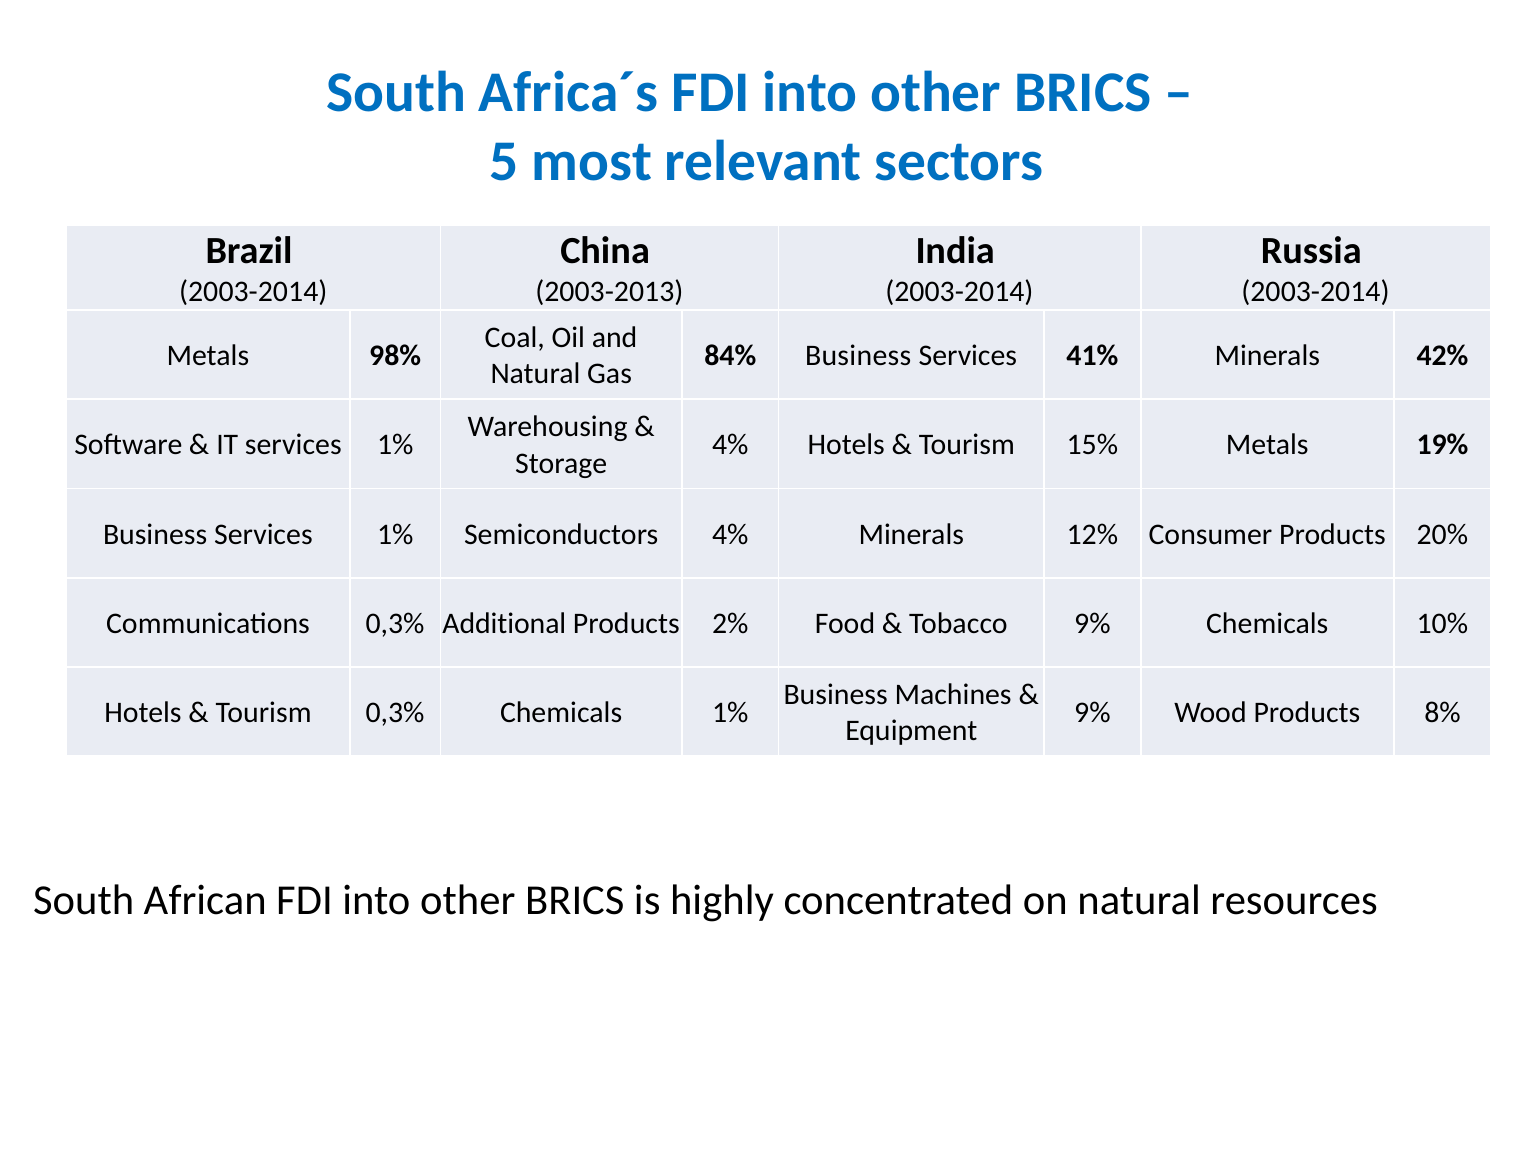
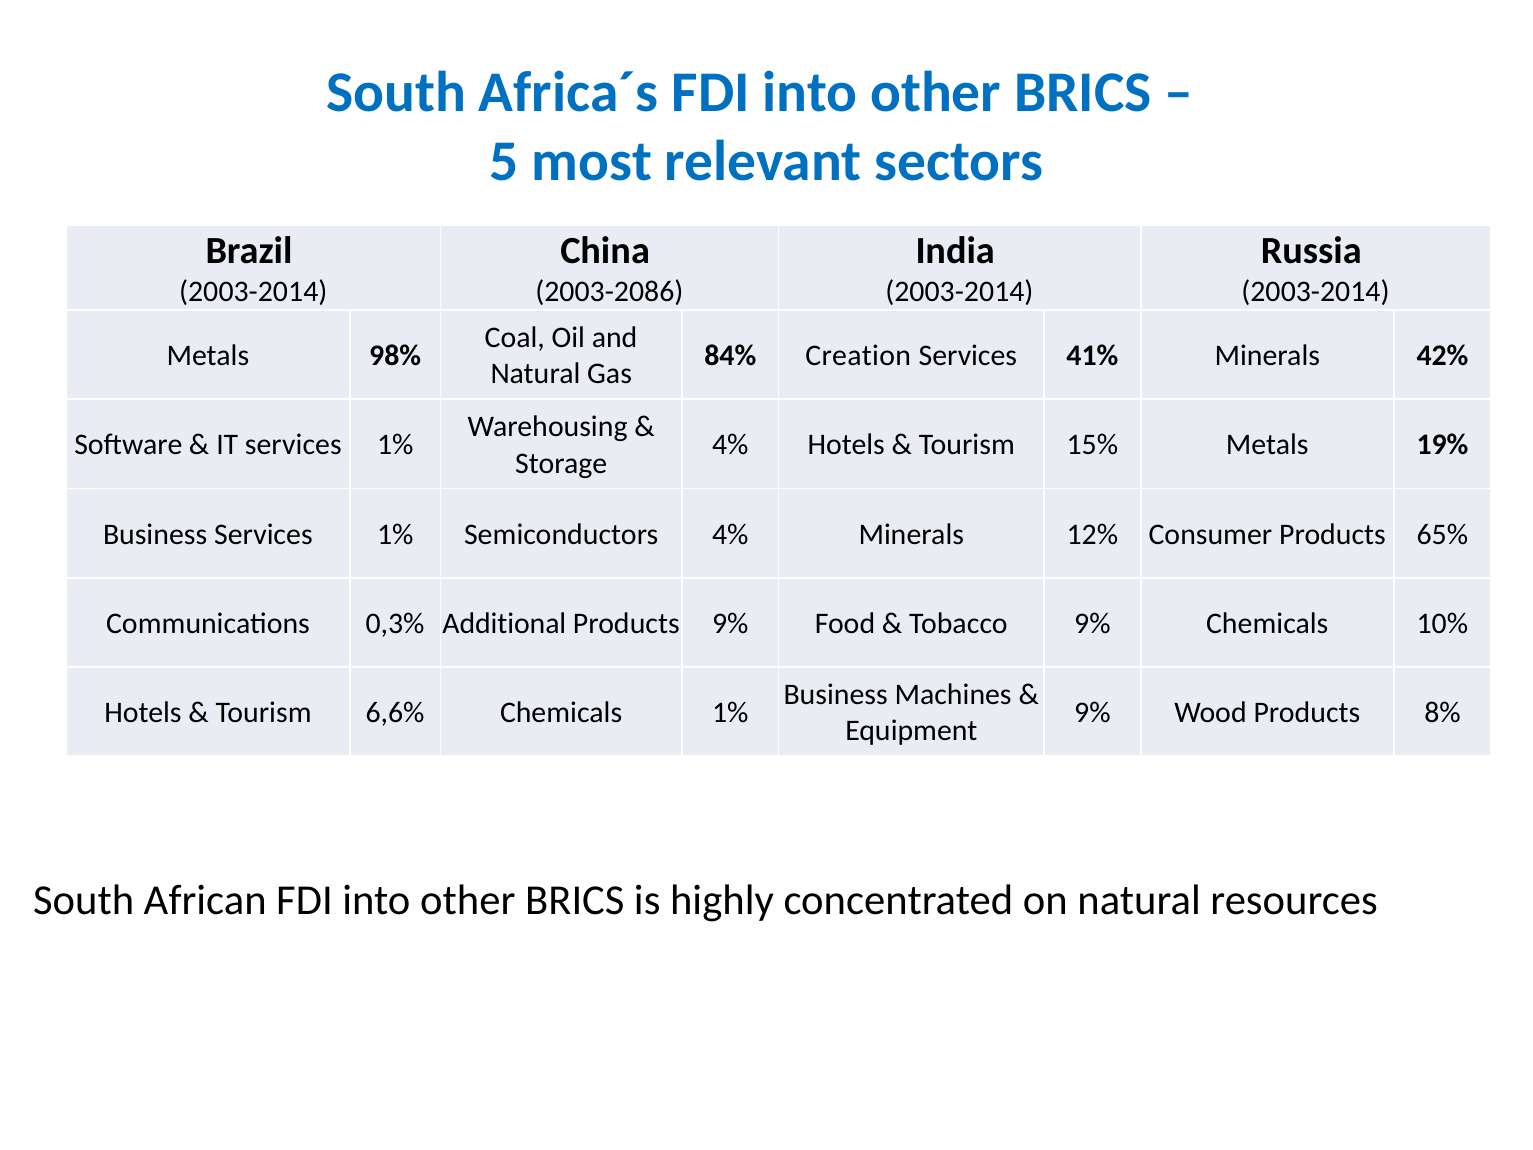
2003-2013: 2003-2013 -> 2003-2086
84% Business: Business -> Creation
20%: 20% -> 65%
Products 2%: 2% -> 9%
Tourism 0,3%: 0,3% -> 6,6%
